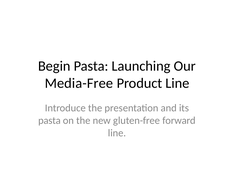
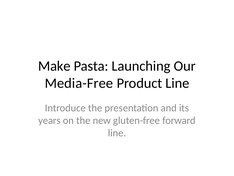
Begin: Begin -> Make
pasta at (49, 120): pasta -> years
